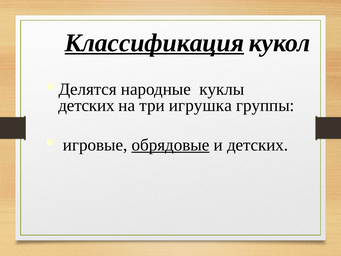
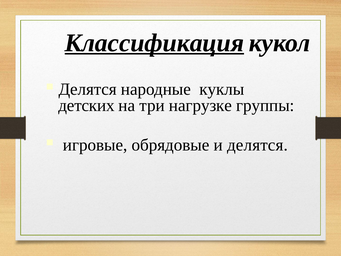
игрушка: игрушка -> нагрузке
обрядовые underline: present -> none
и детских: детских -> делятся
